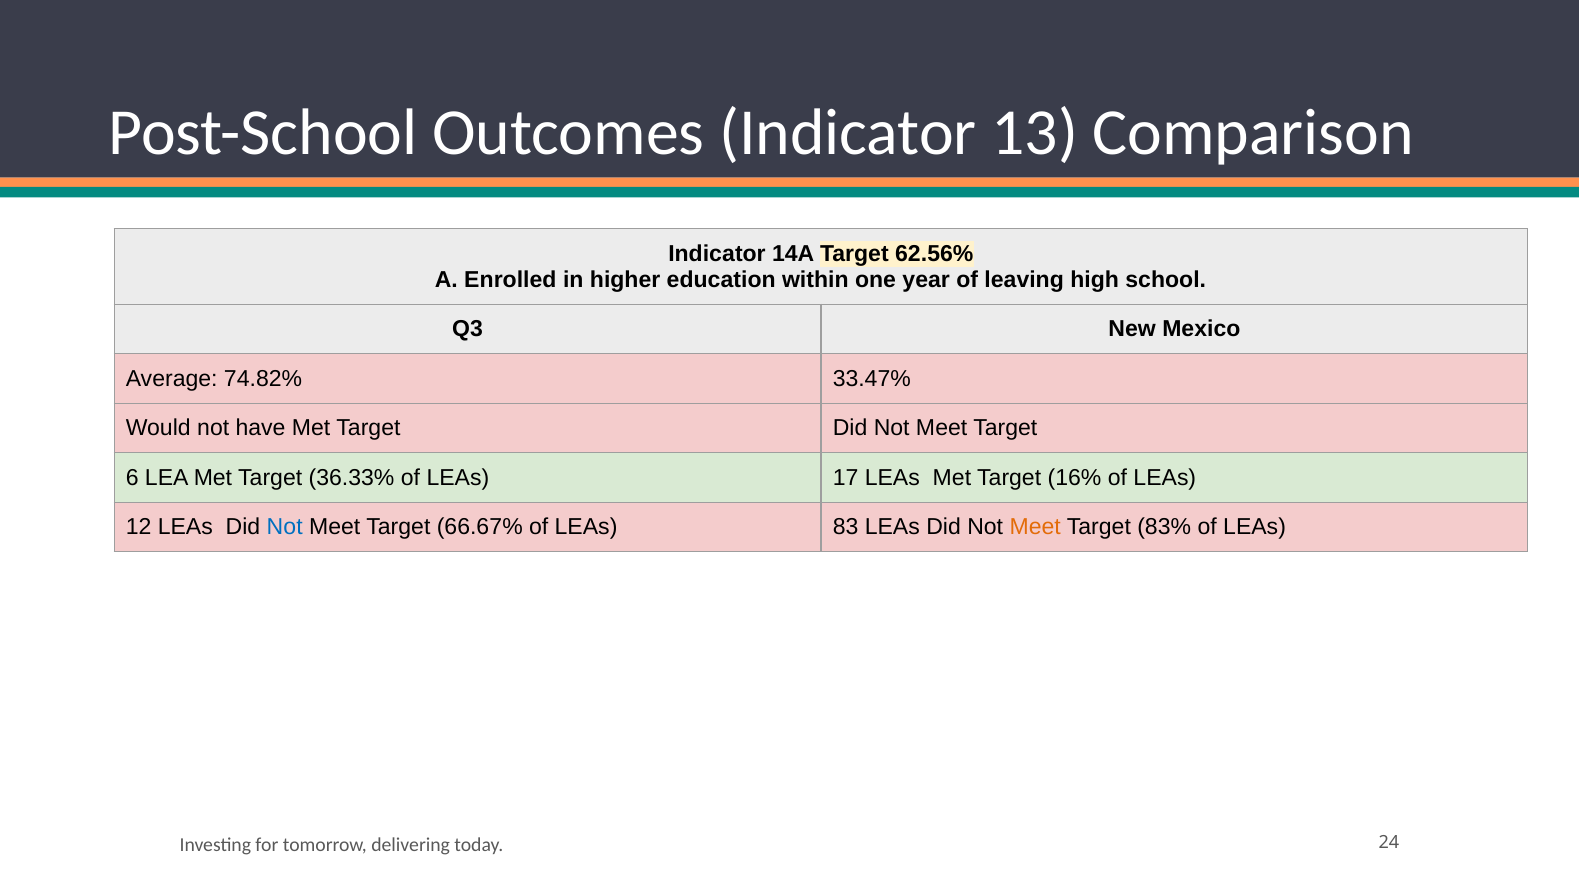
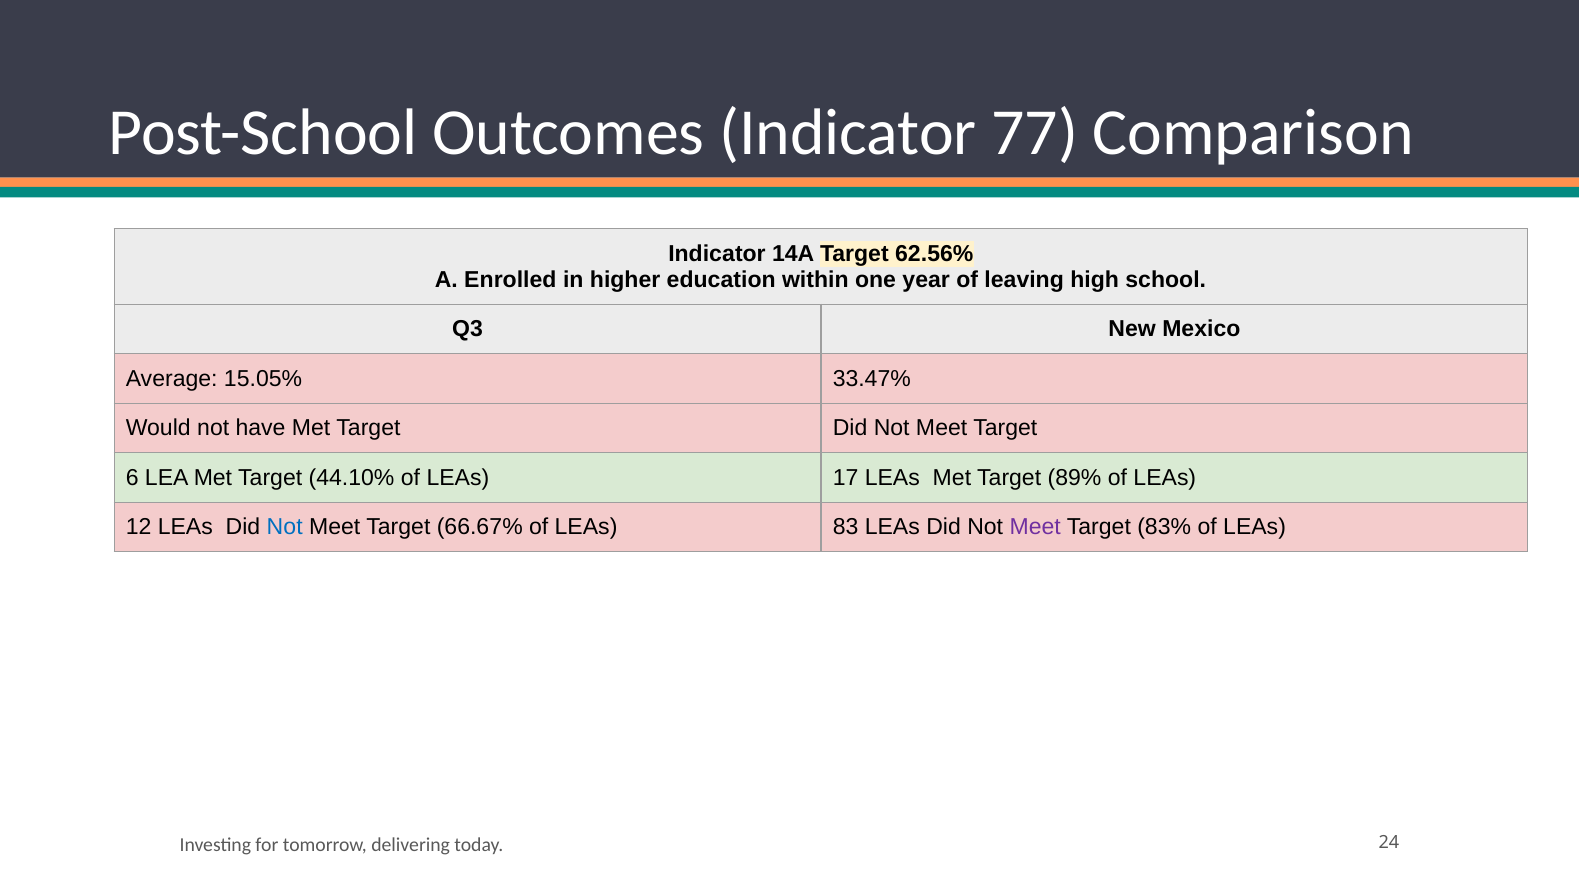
13: 13 -> 77
74.82%: 74.82% -> 15.05%
36.33%: 36.33% -> 44.10%
16%: 16% -> 89%
Meet at (1035, 527) colour: orange -> purple
